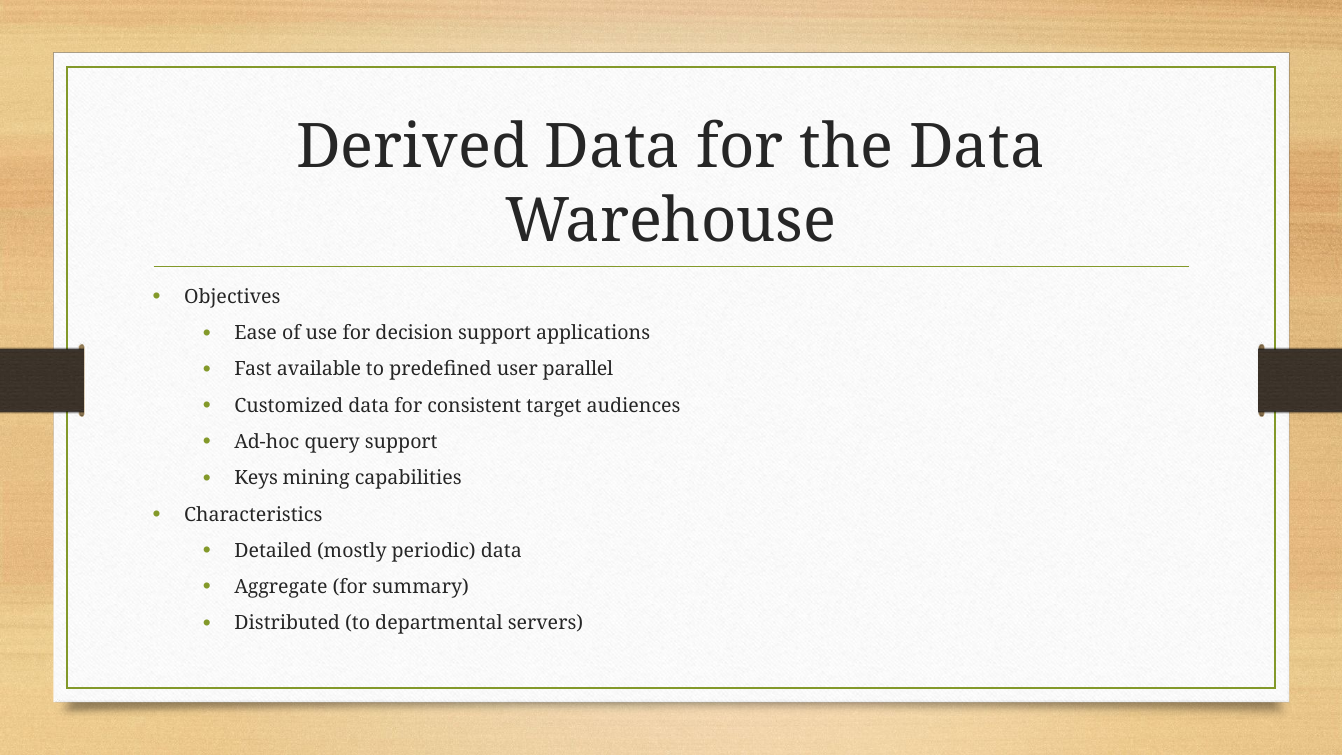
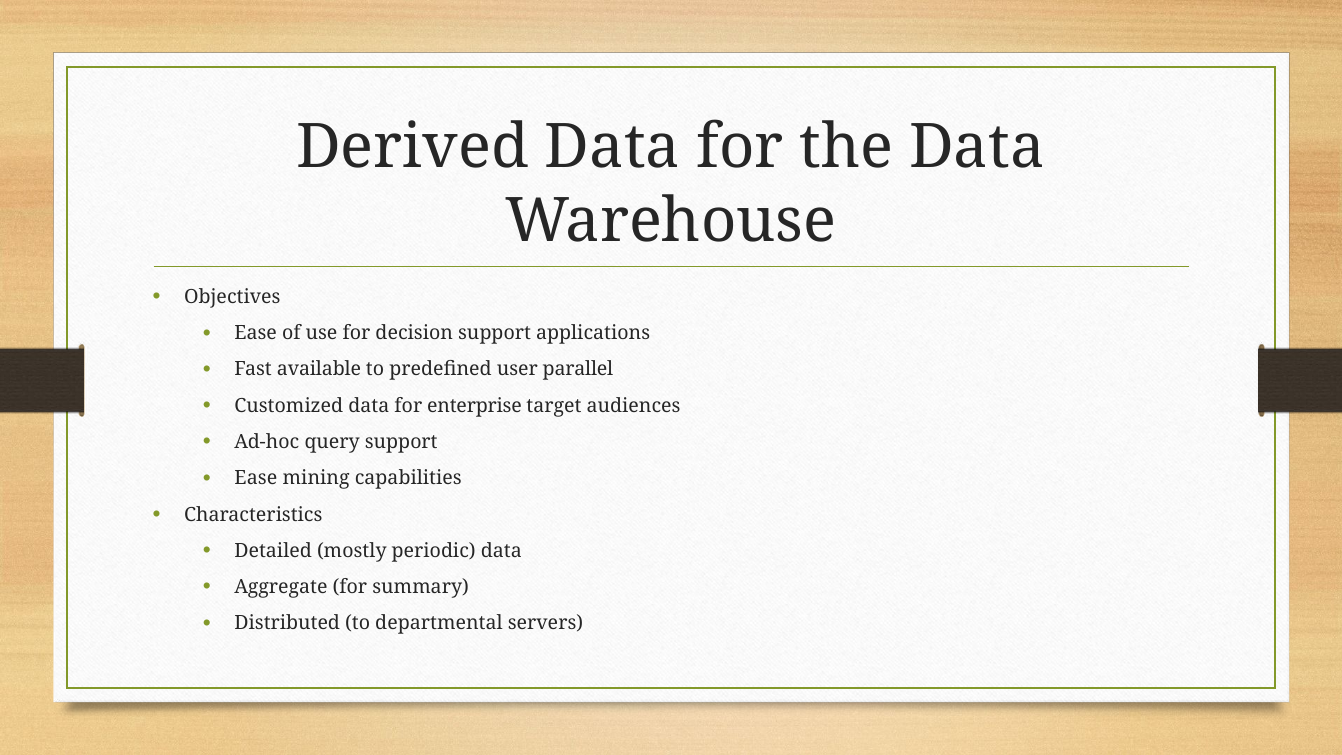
consistent: consistent -> enterprise
Keys at (256, 478): Keys -> Ease
